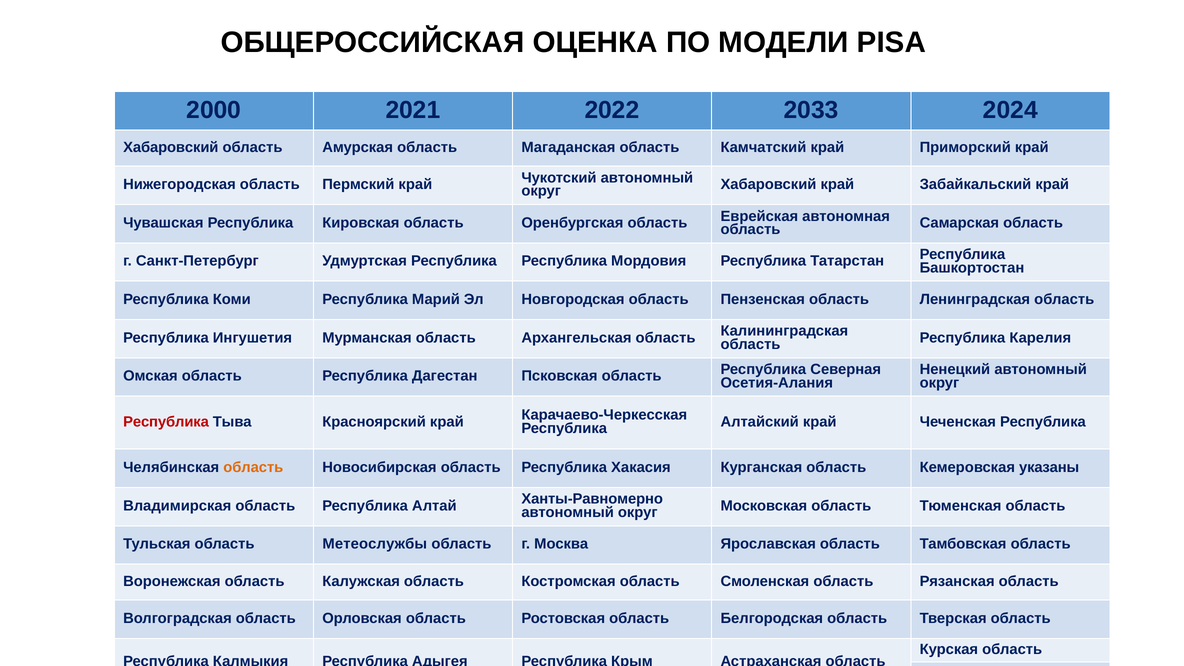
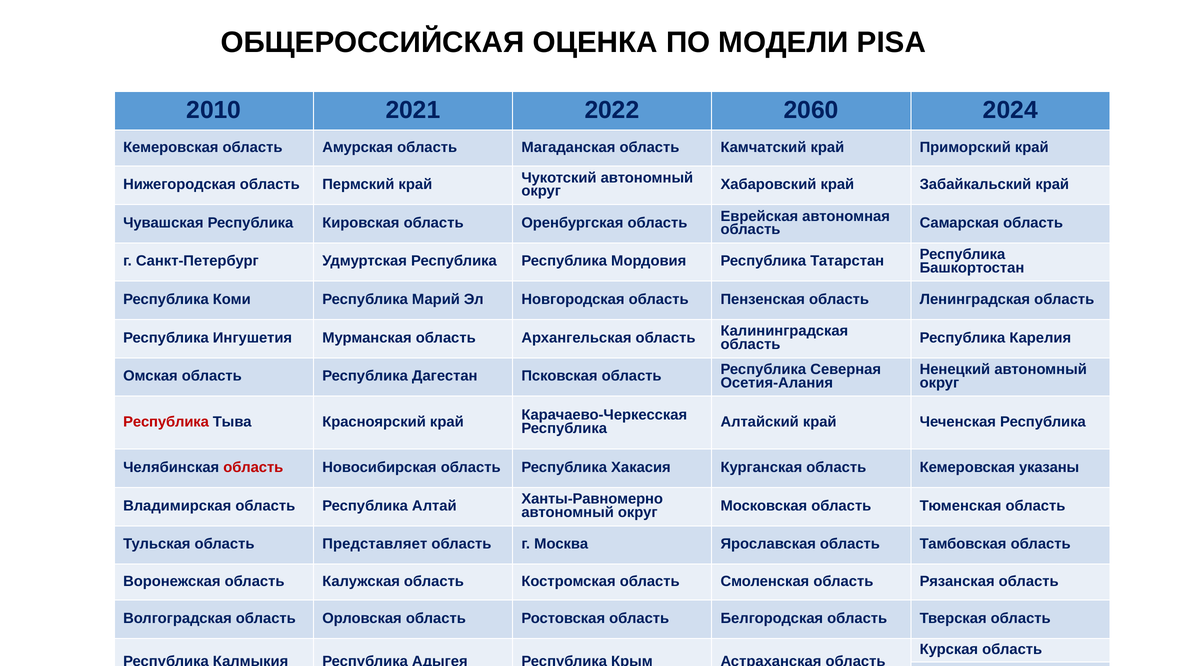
2000: 2000 -> 2010
2033: 2033 -> 2060
Хабаровский at (171, 147): Хабаровский -> Кемеровская
область at (253, 467) colour: orange -> red
Метеослужбы: Метеослужбы -> Представляет
